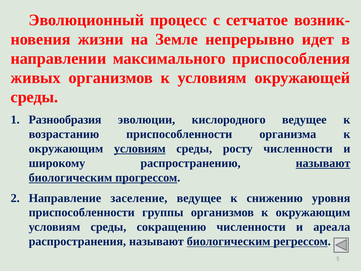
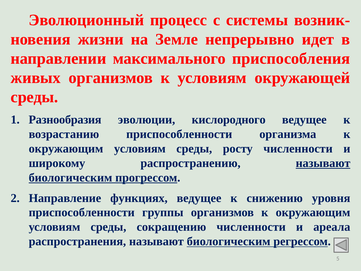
сетчатое: сетчатое -> системы
условиям at (140, 149) underline: present -> none
заселение: заселение -> функциях
